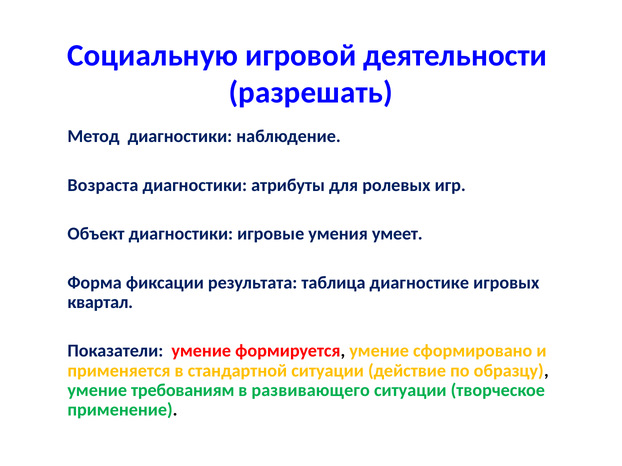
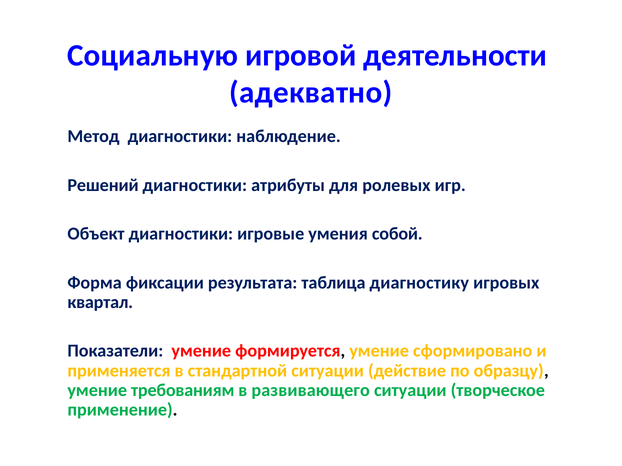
разрешать: разрешать -> адекватно
Возраста: Возраста -> Решений
умеет: умеет -> собой
диагностике: диагностике -> диагностику
